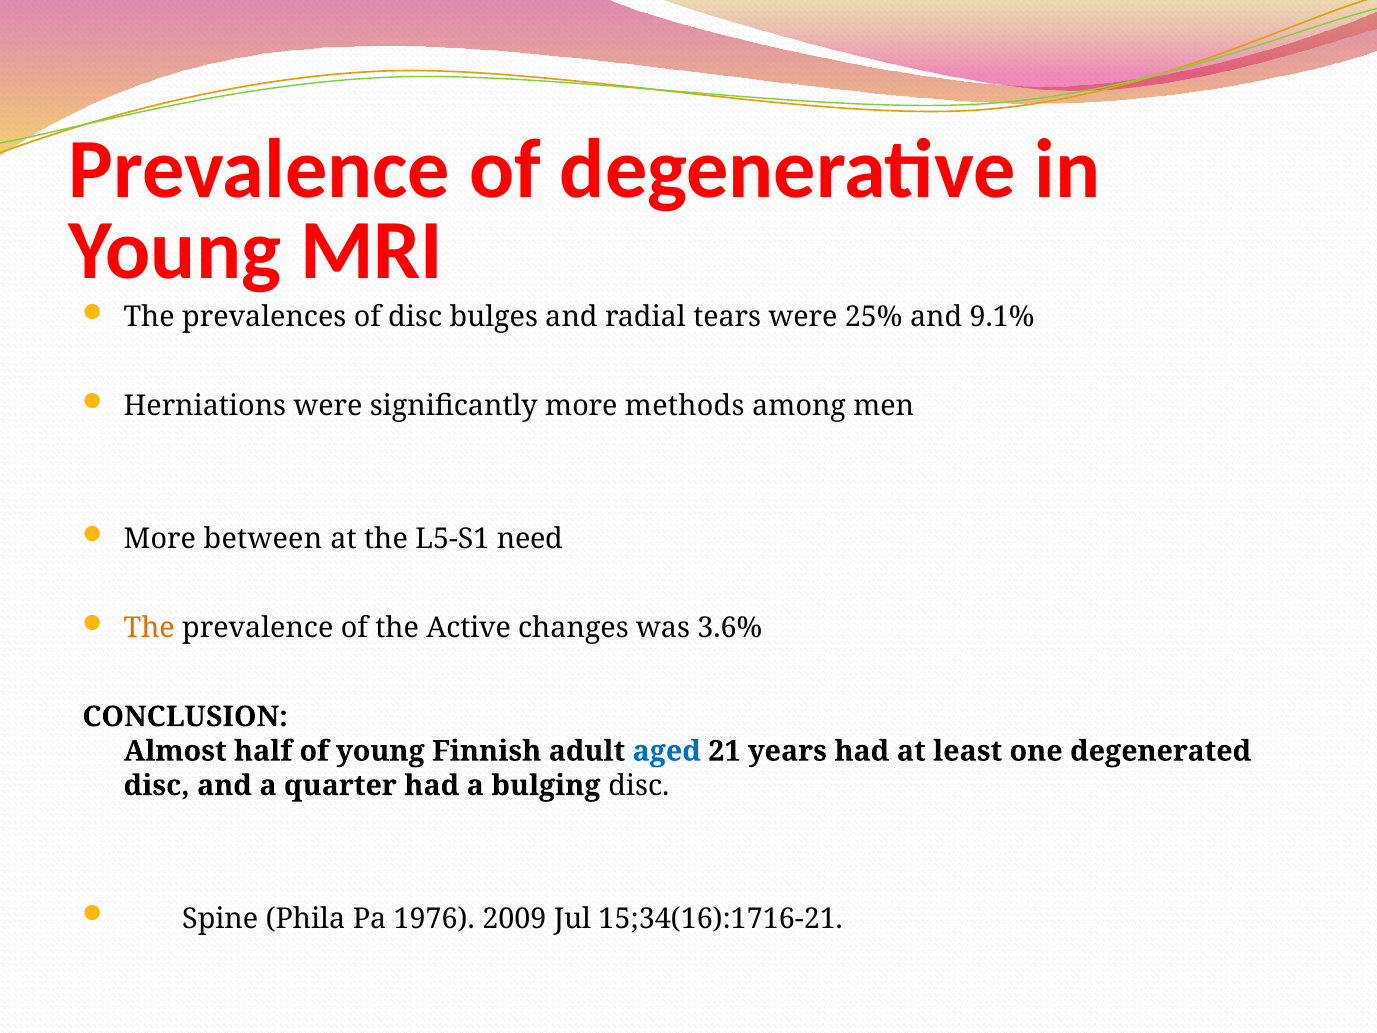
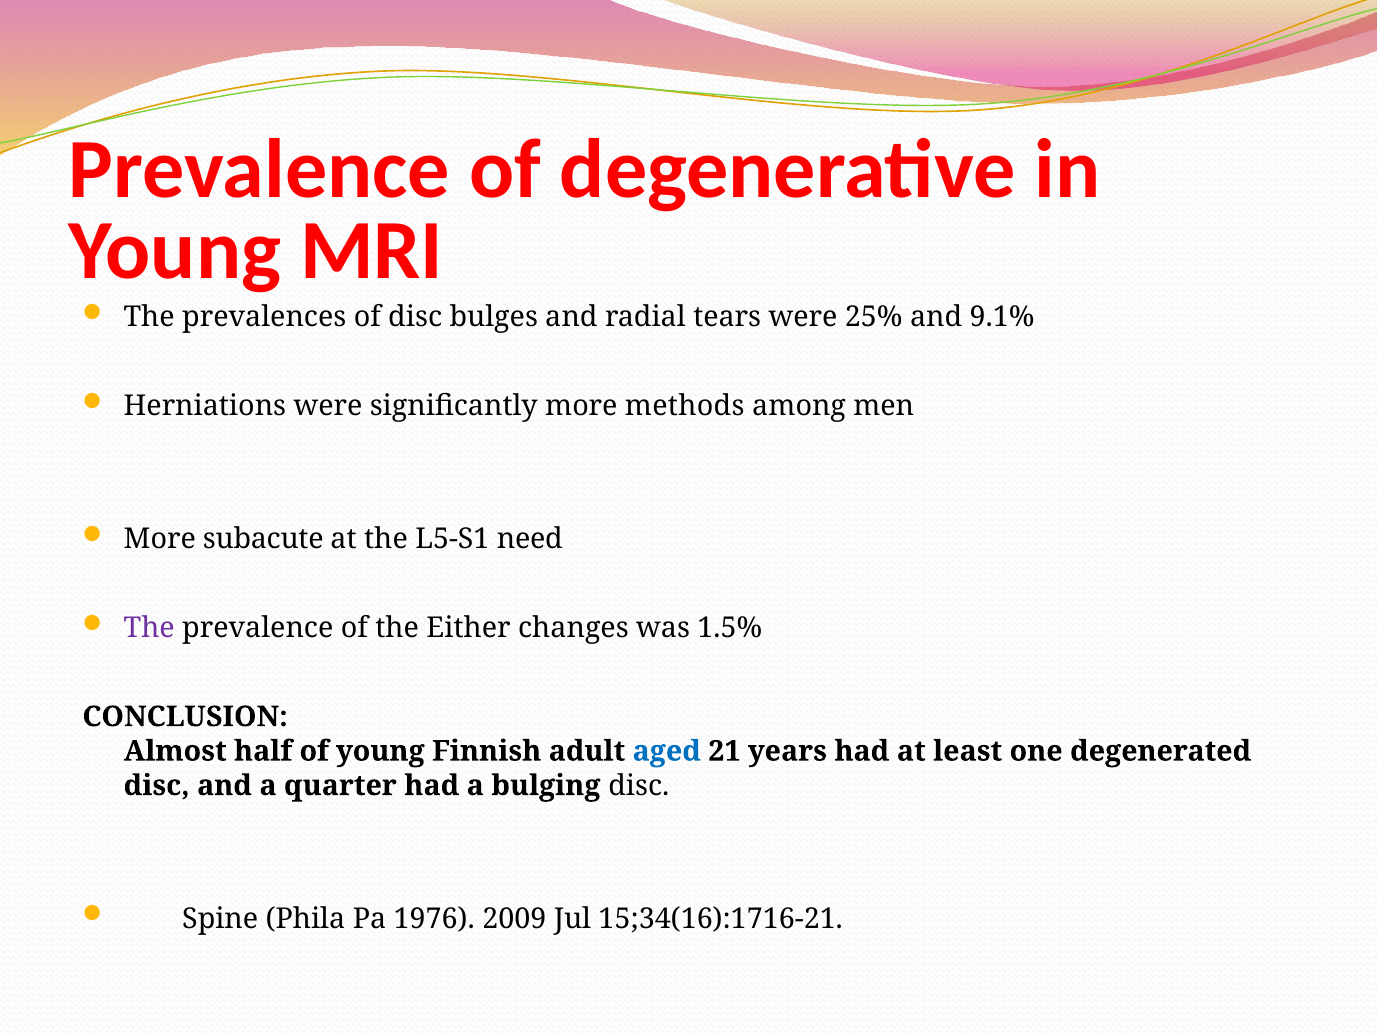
between: between -> subacute
The at (149, 628) colour: orange -> purple
Active: Active -> Either
3.6%: 3.6% -> 1.5%
